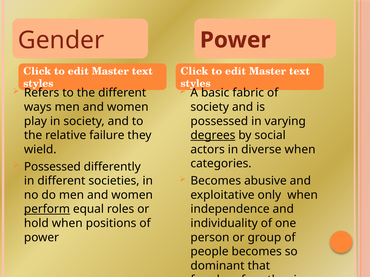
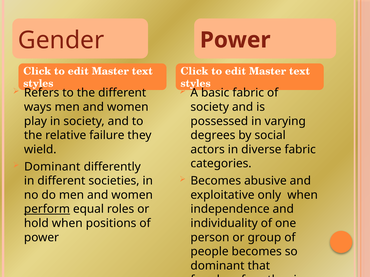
degrees underline: present -> none
diverse when: when -> fabric
Possessed at (52, 167): Possessed -> Dominant
